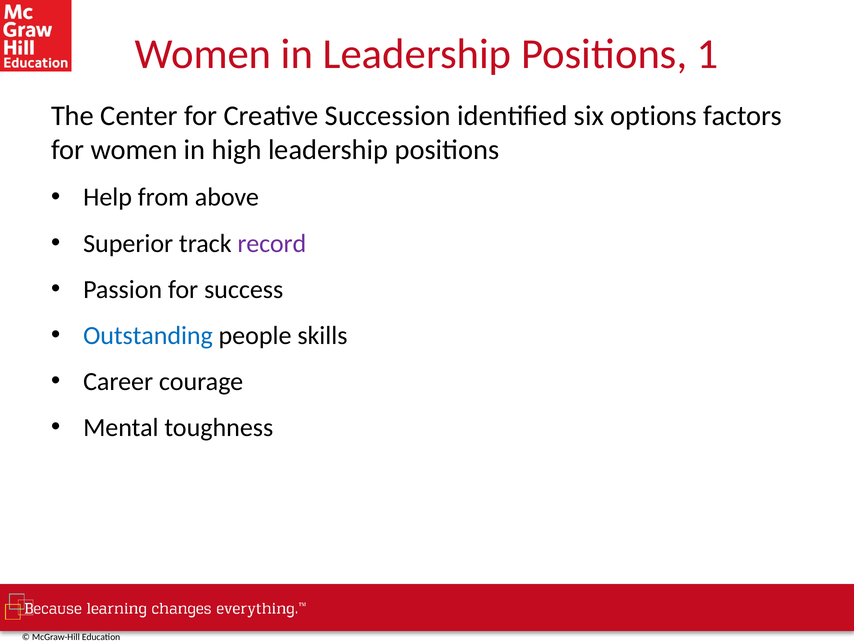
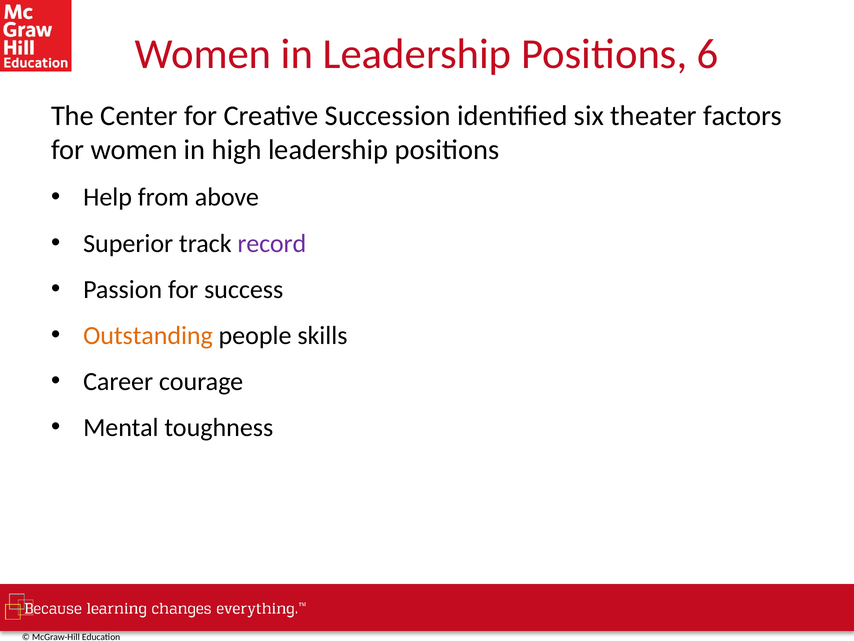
1: 1 -> 6
options: options -> theater
Outstanding colour: blue -> orange
